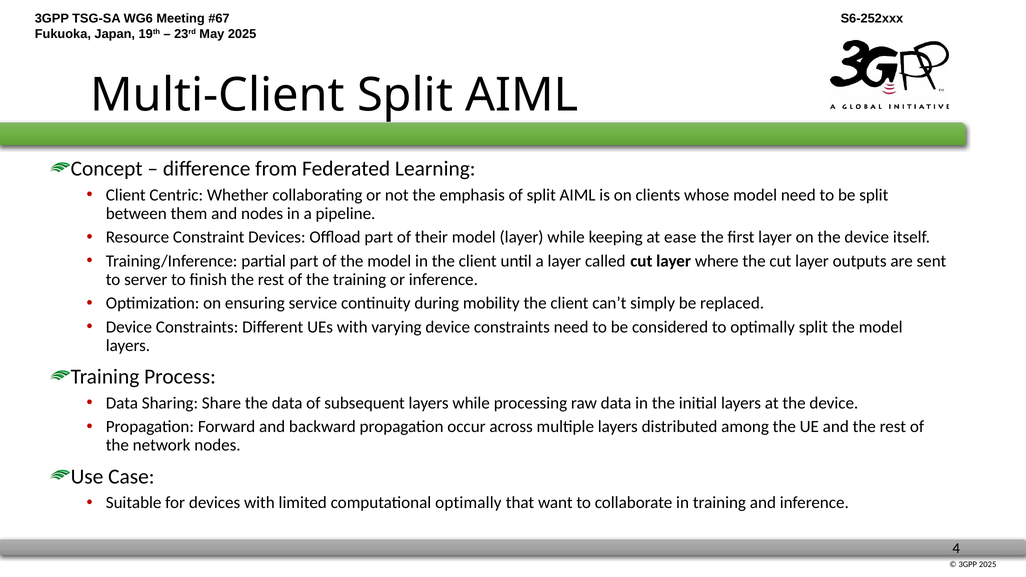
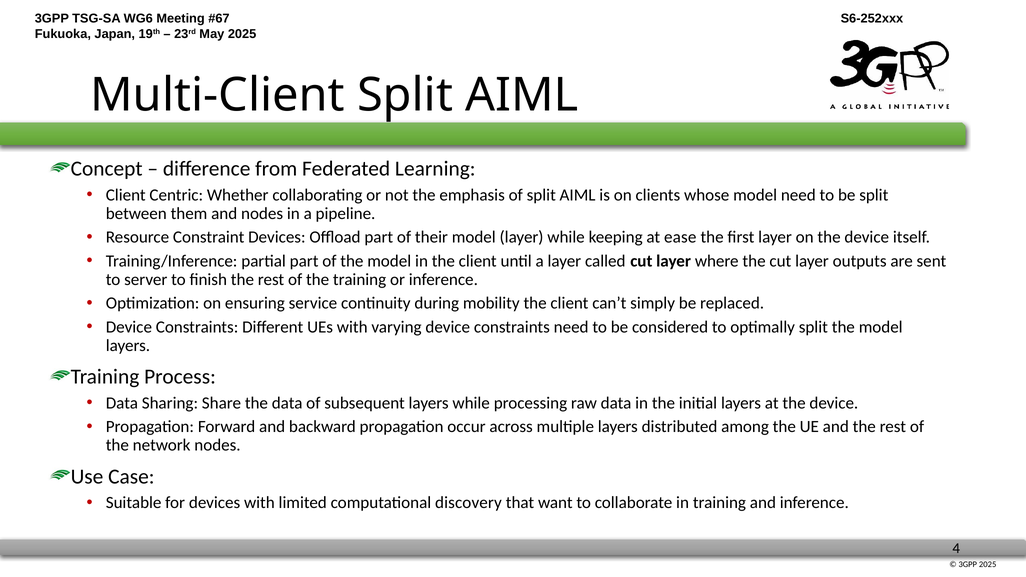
computational optimally: optimally -> discovery
